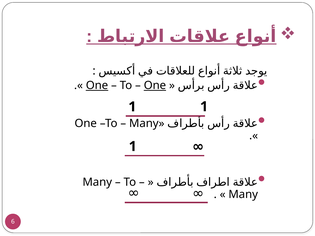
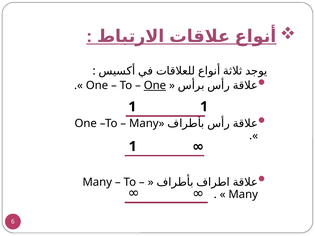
One at (97, 86) underline: present -> none
